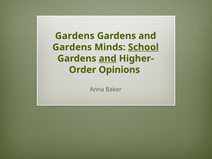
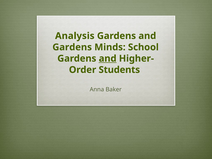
Gardens at (75, 36): Gardens -> Analysis
School underline: present -> none
Opinions: Opinions -> Students
